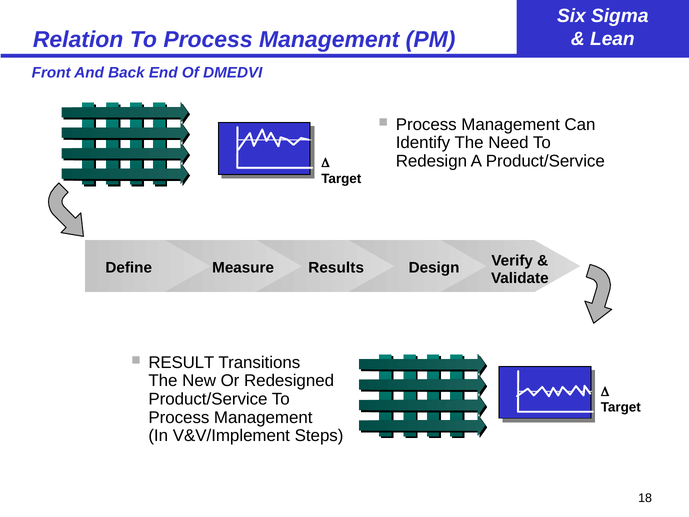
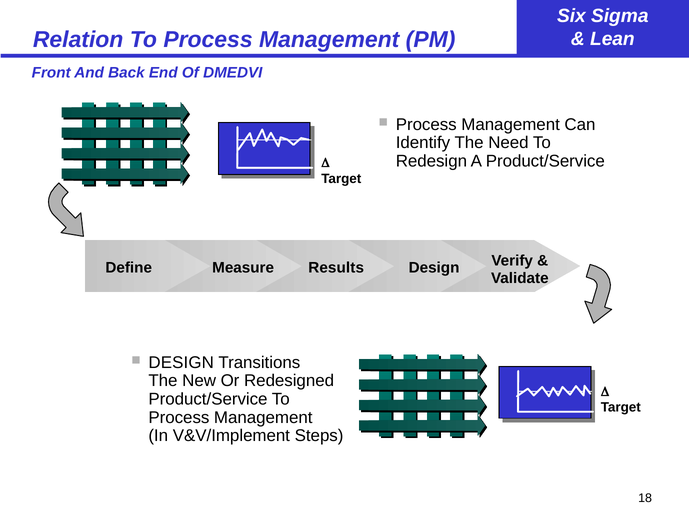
RESULT at (181, 362): RESULT -> DESIGN
